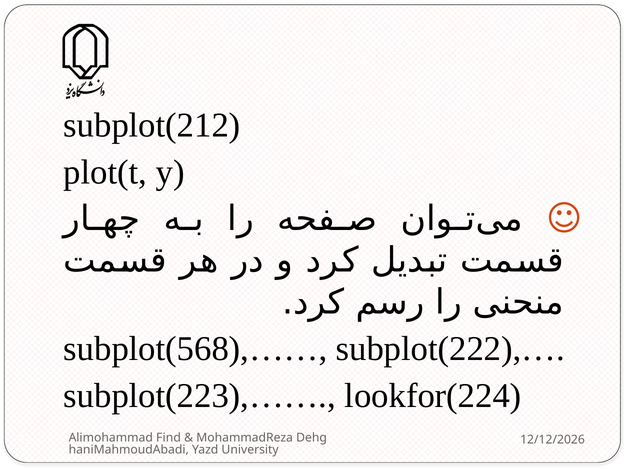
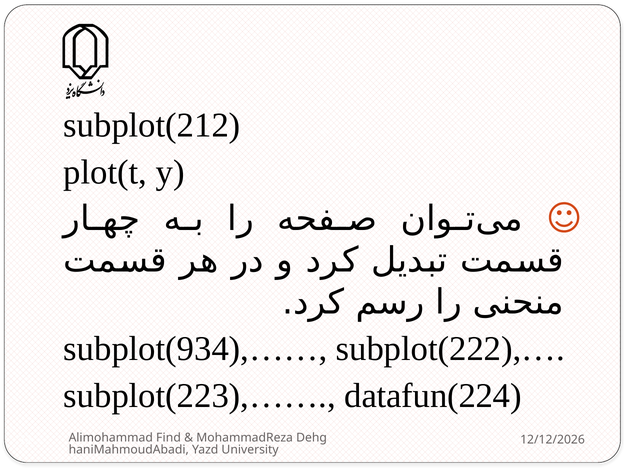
subplot(568),……: subplot(568),…… -> subplot(934),……
lookfor(224: lookfor(224 -> datafun(224
